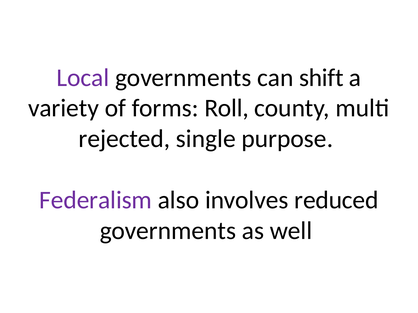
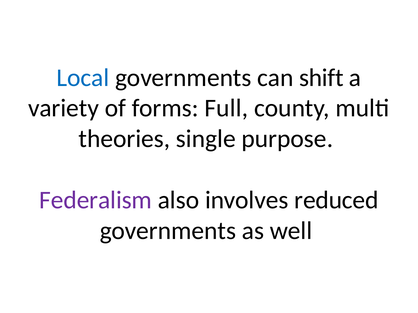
Local colour: purple -> blue
Roll: Roll -> Full
rejected: rejected -> theories
